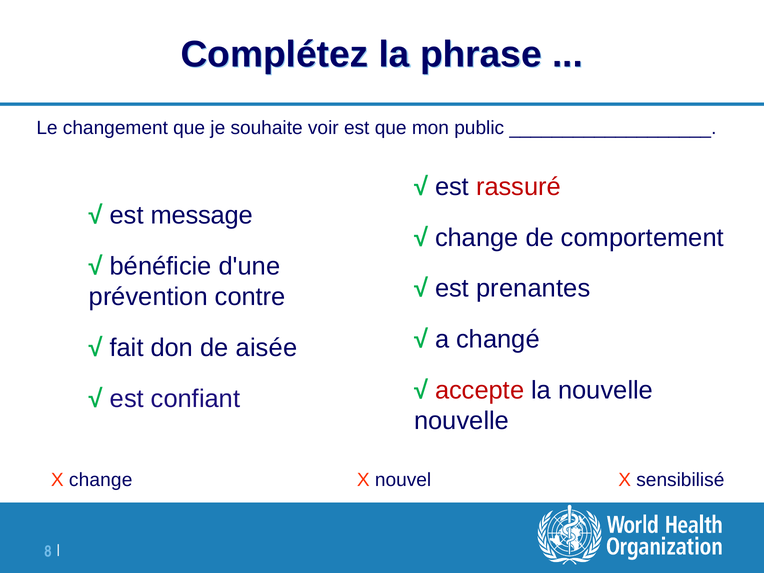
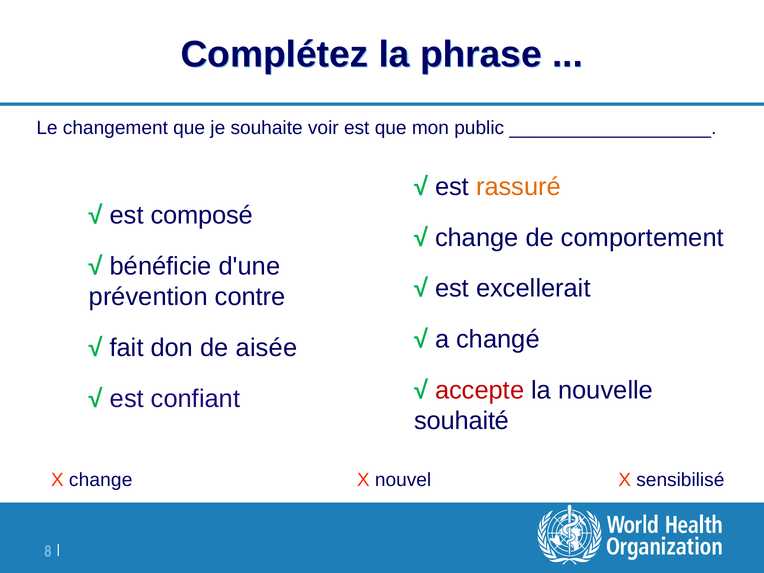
rassuré colour: red -> orange
message: message -> composé
prenantes: prenantes -> excellerait
nouvelle at (462, 421): nouvelle -> souhaité
